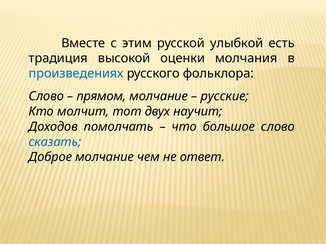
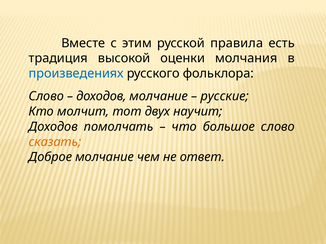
улыбкой: улыбкой -> правила
прямом at (101, 96): прямом -> доходов
сказать colour: blue -> orange
